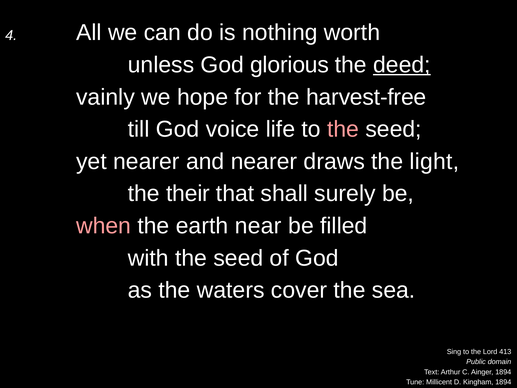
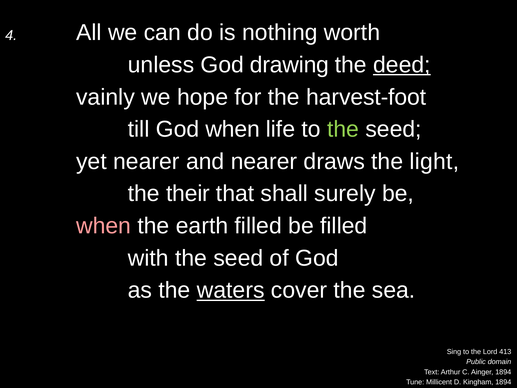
glorious: glorious -> drawing
harvest-free: harvest-free -> harvest-foot
God voice: voice -> when
the at (343, 129) colour: pink -> light green
earth near: near -> filled
waters underline: none -> present
